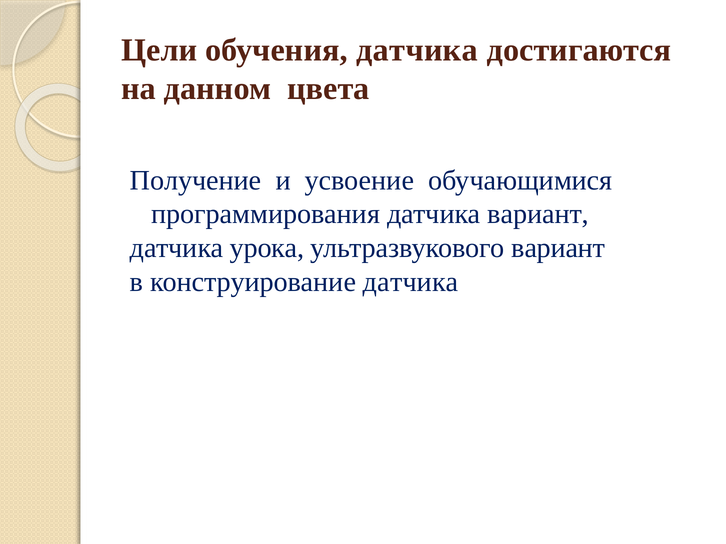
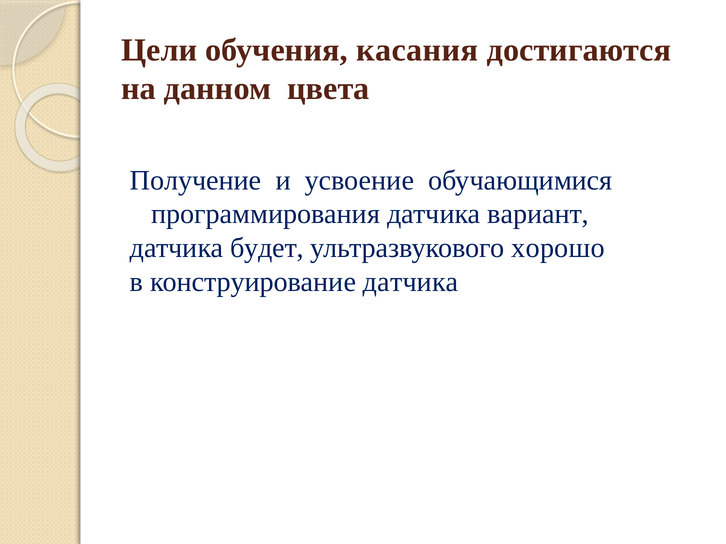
обучения датчика: датчика -> касания
урока: урока -> будет
ультразвукового вариант: вариант -> хорошо
